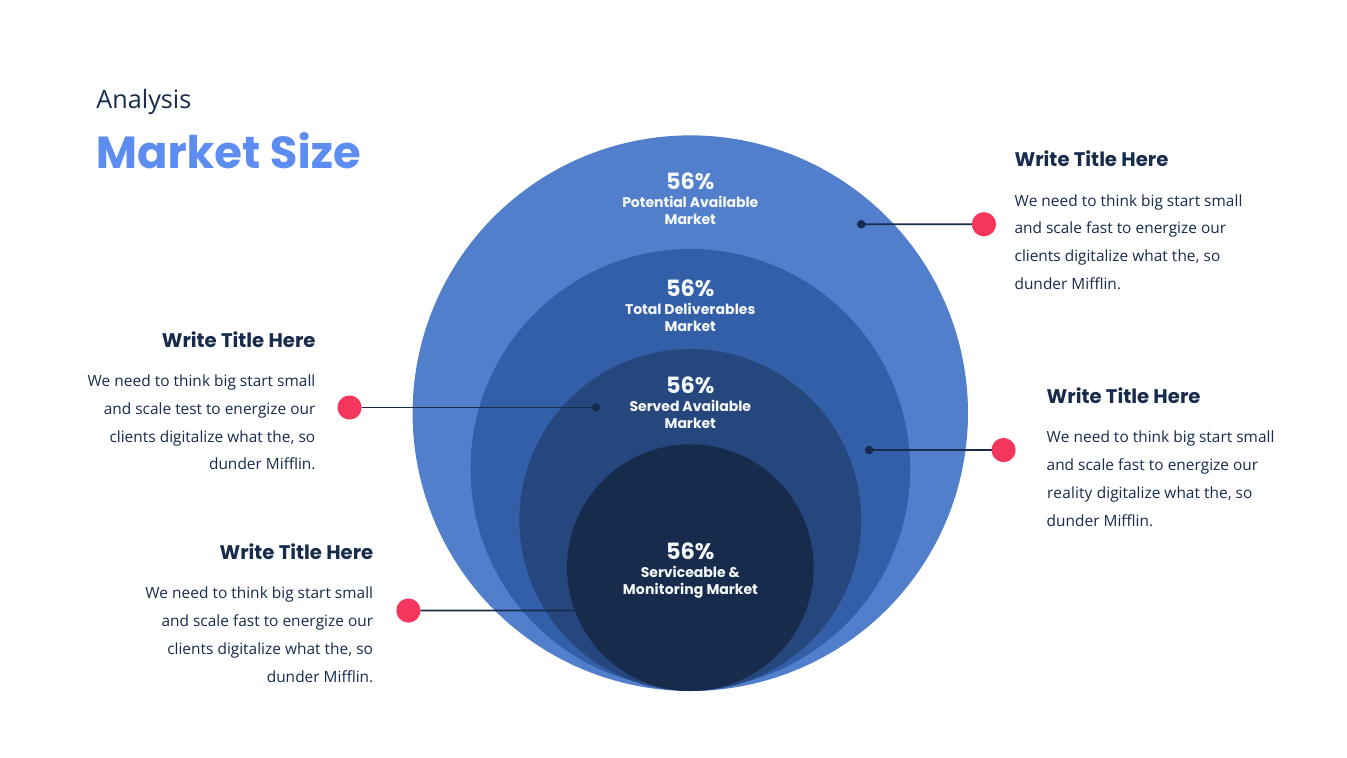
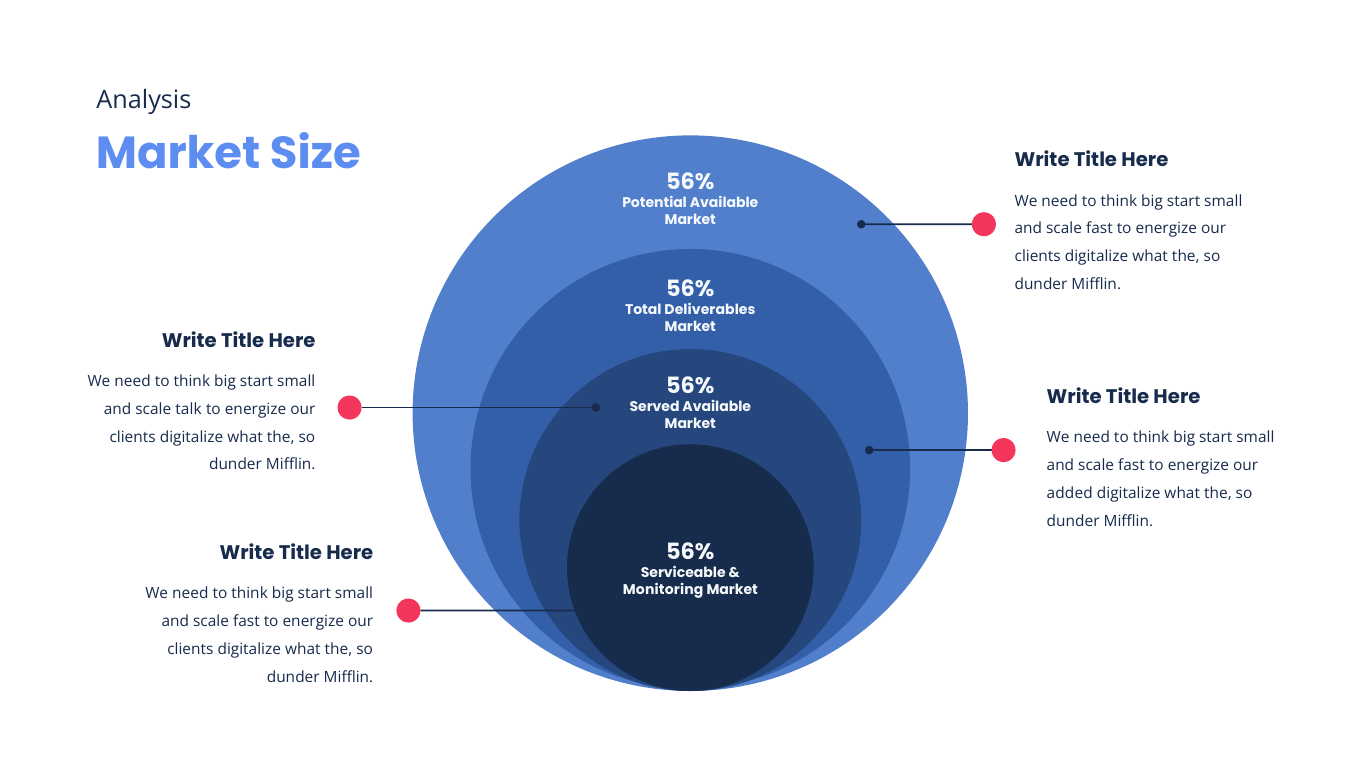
test: test -> talk
reality: reality -> added
